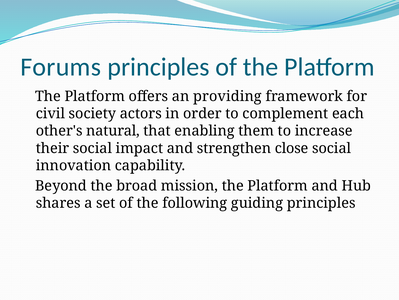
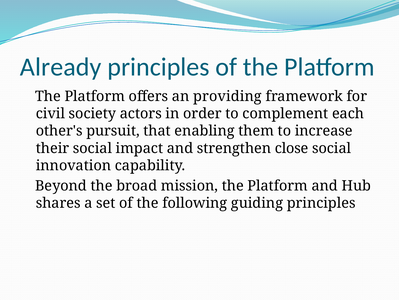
Forums: Forums -> Already
natural: natural -> pursuit
